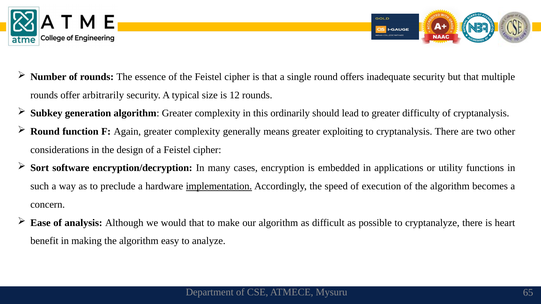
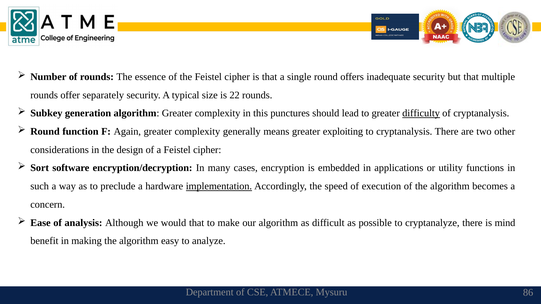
arbitrarily: arbitrarily -> separately
12: 12 -> 22
ordinarily: ordinarily -> punctures
difficulty underline: none -> present
heart: heart -> mind
65: 65 -> 86
